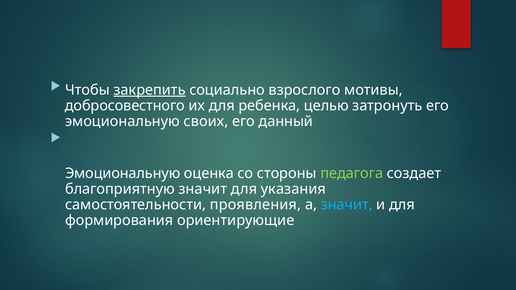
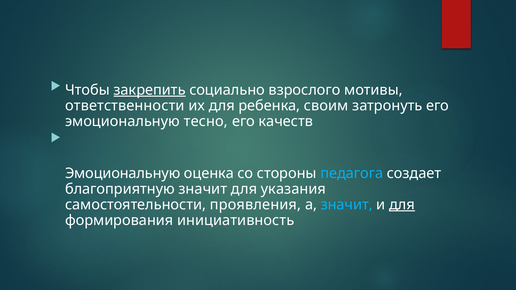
добросовестного: добросовестного -> ответственности
целью: целью -> своим
своих: своих -> тесно
данный: данный -> качеств
педагога colour: light green -> light blue
для at (402, 205) underline: none -> present
ориентирующие: ориентирующие -> инициативность
